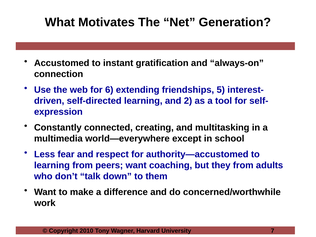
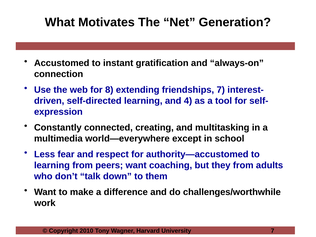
6: 6 -> 8
friendships 5: 5 -> 7
2: 2 -> 4
concerned/worthwhile: concerned/worthwhile -> challenges/worthwhile
